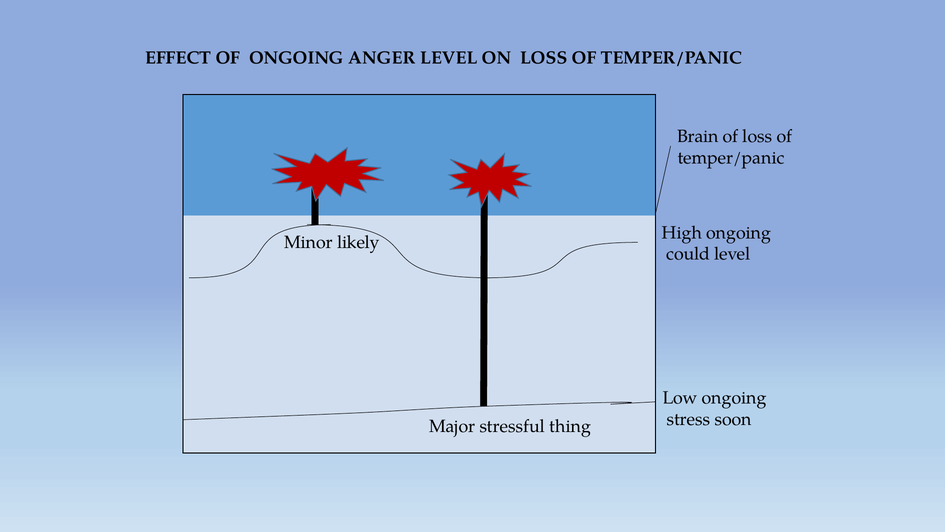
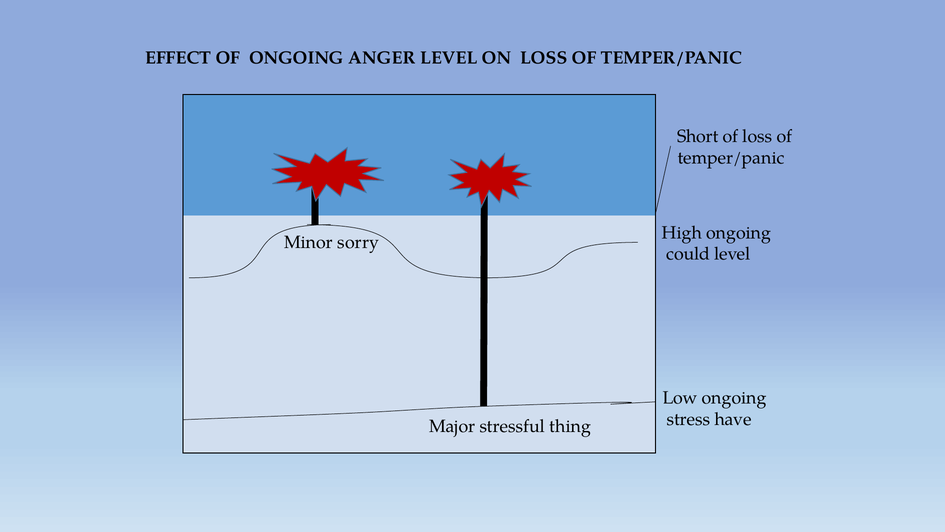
Brain: Brain -> Short
likely: likely -> sorry
soon: soon -> have
